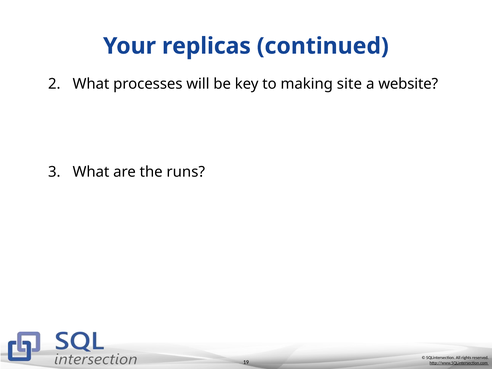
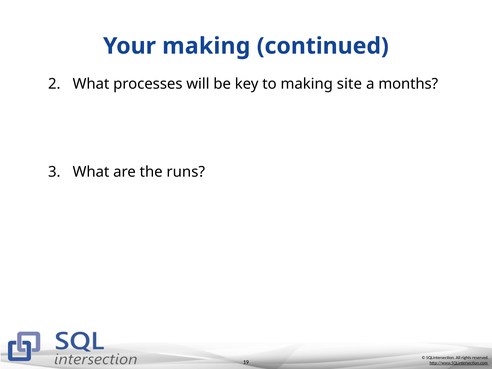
Your replicas: replicas -> making
website: website -> months
